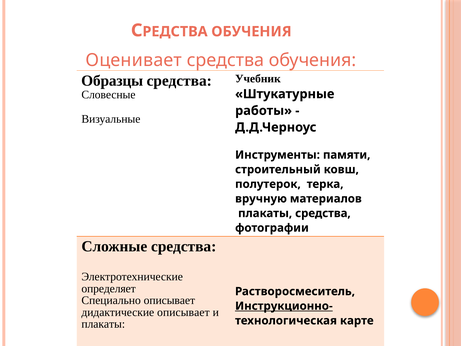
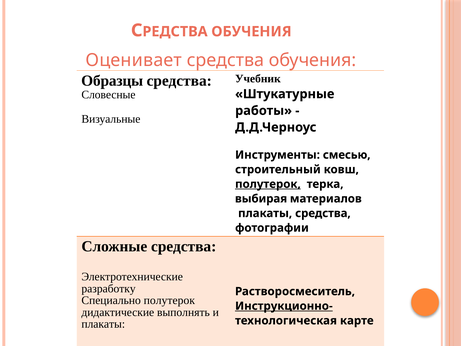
памяти: памяти -> смесью
полутерок at (268, 184) underline: none -> present
вручную: вручную -> выбирая
определяет: определяет -> разработку
Специально описывает: описывает -> полутерок
дидактические описывает: описывает -> выполнять
